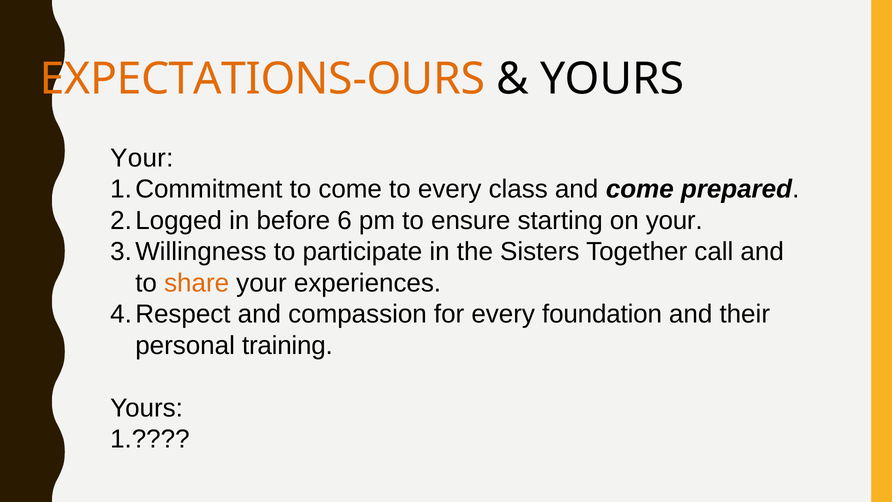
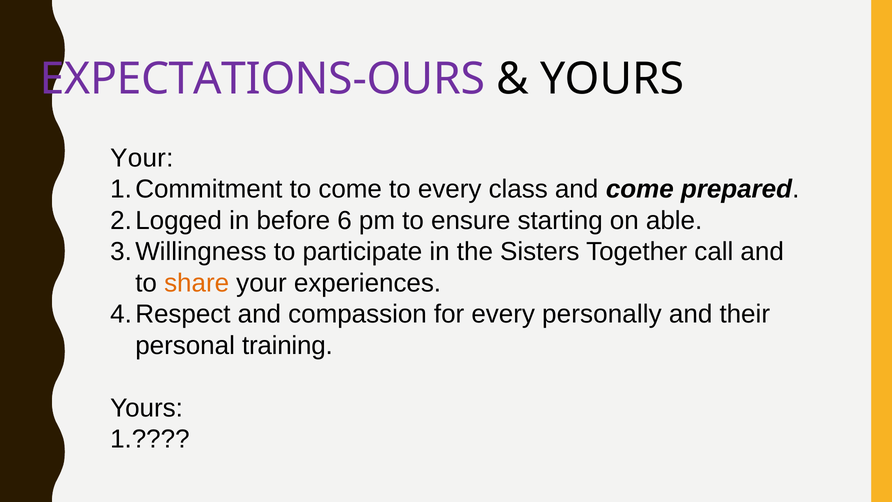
EXPECTATIONS-OURS colour: orange -> purple
on your: your -> able
foundation: foundation -> personally
